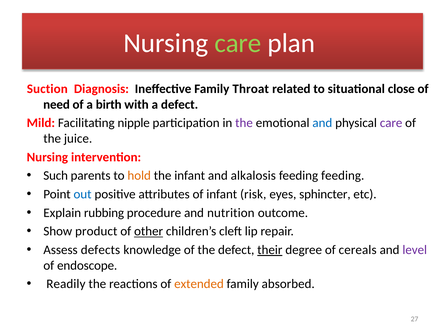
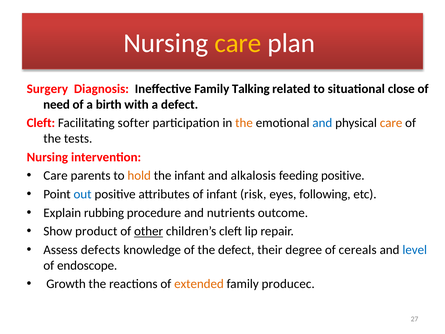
care at (238, 43) colour: light green -> yellow
Suction: Suction -> Surgery
Throat: Throat -> Talking
Mild at (41, 123): Mild -> Cleft
nipple: nipple -> softer
the at (244, 123) colour: purple -> orange
care at (391, 123) colour: purple -> orange
juice: juice -> tests
Such at (56, 176): Such -> Care
feeding feeding: feeding -> positive
sphincter: sphincter -> following
nutrition: nutrition -> nutrients
their underline: present -> none
level colour: purple -> blue
Readily: Readily -> Growth
absorbed: absorbed -> producec
